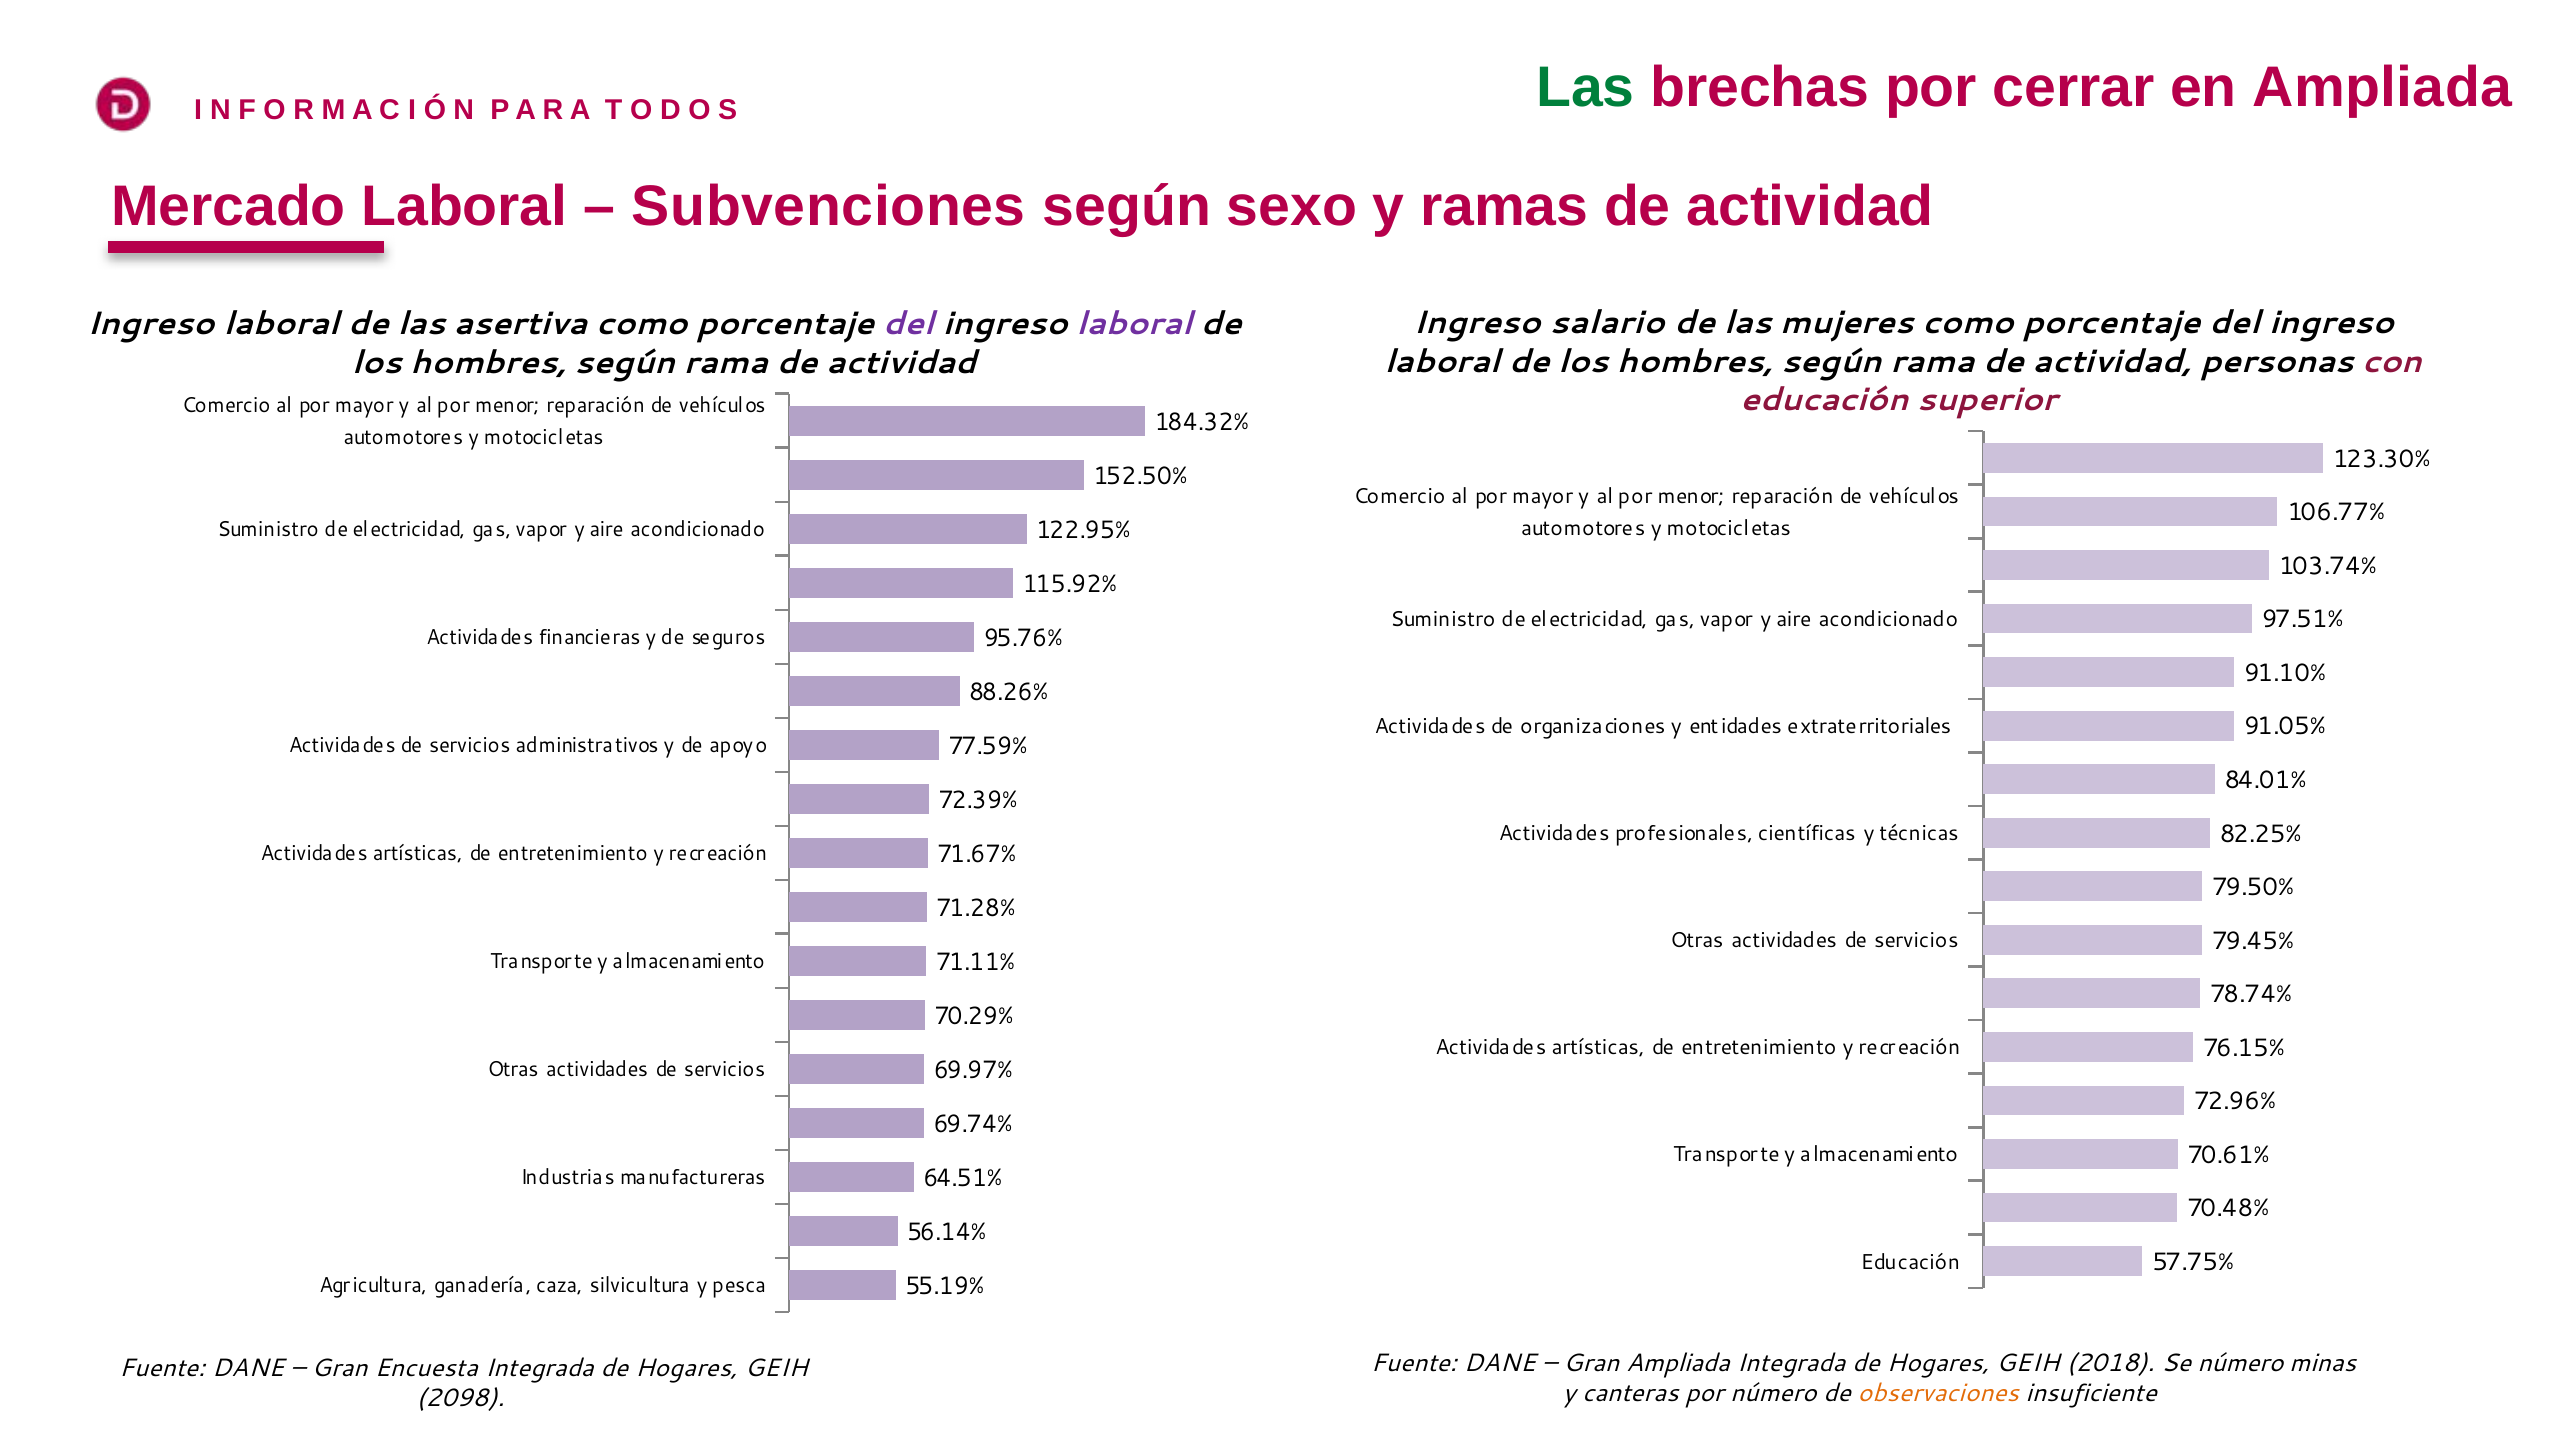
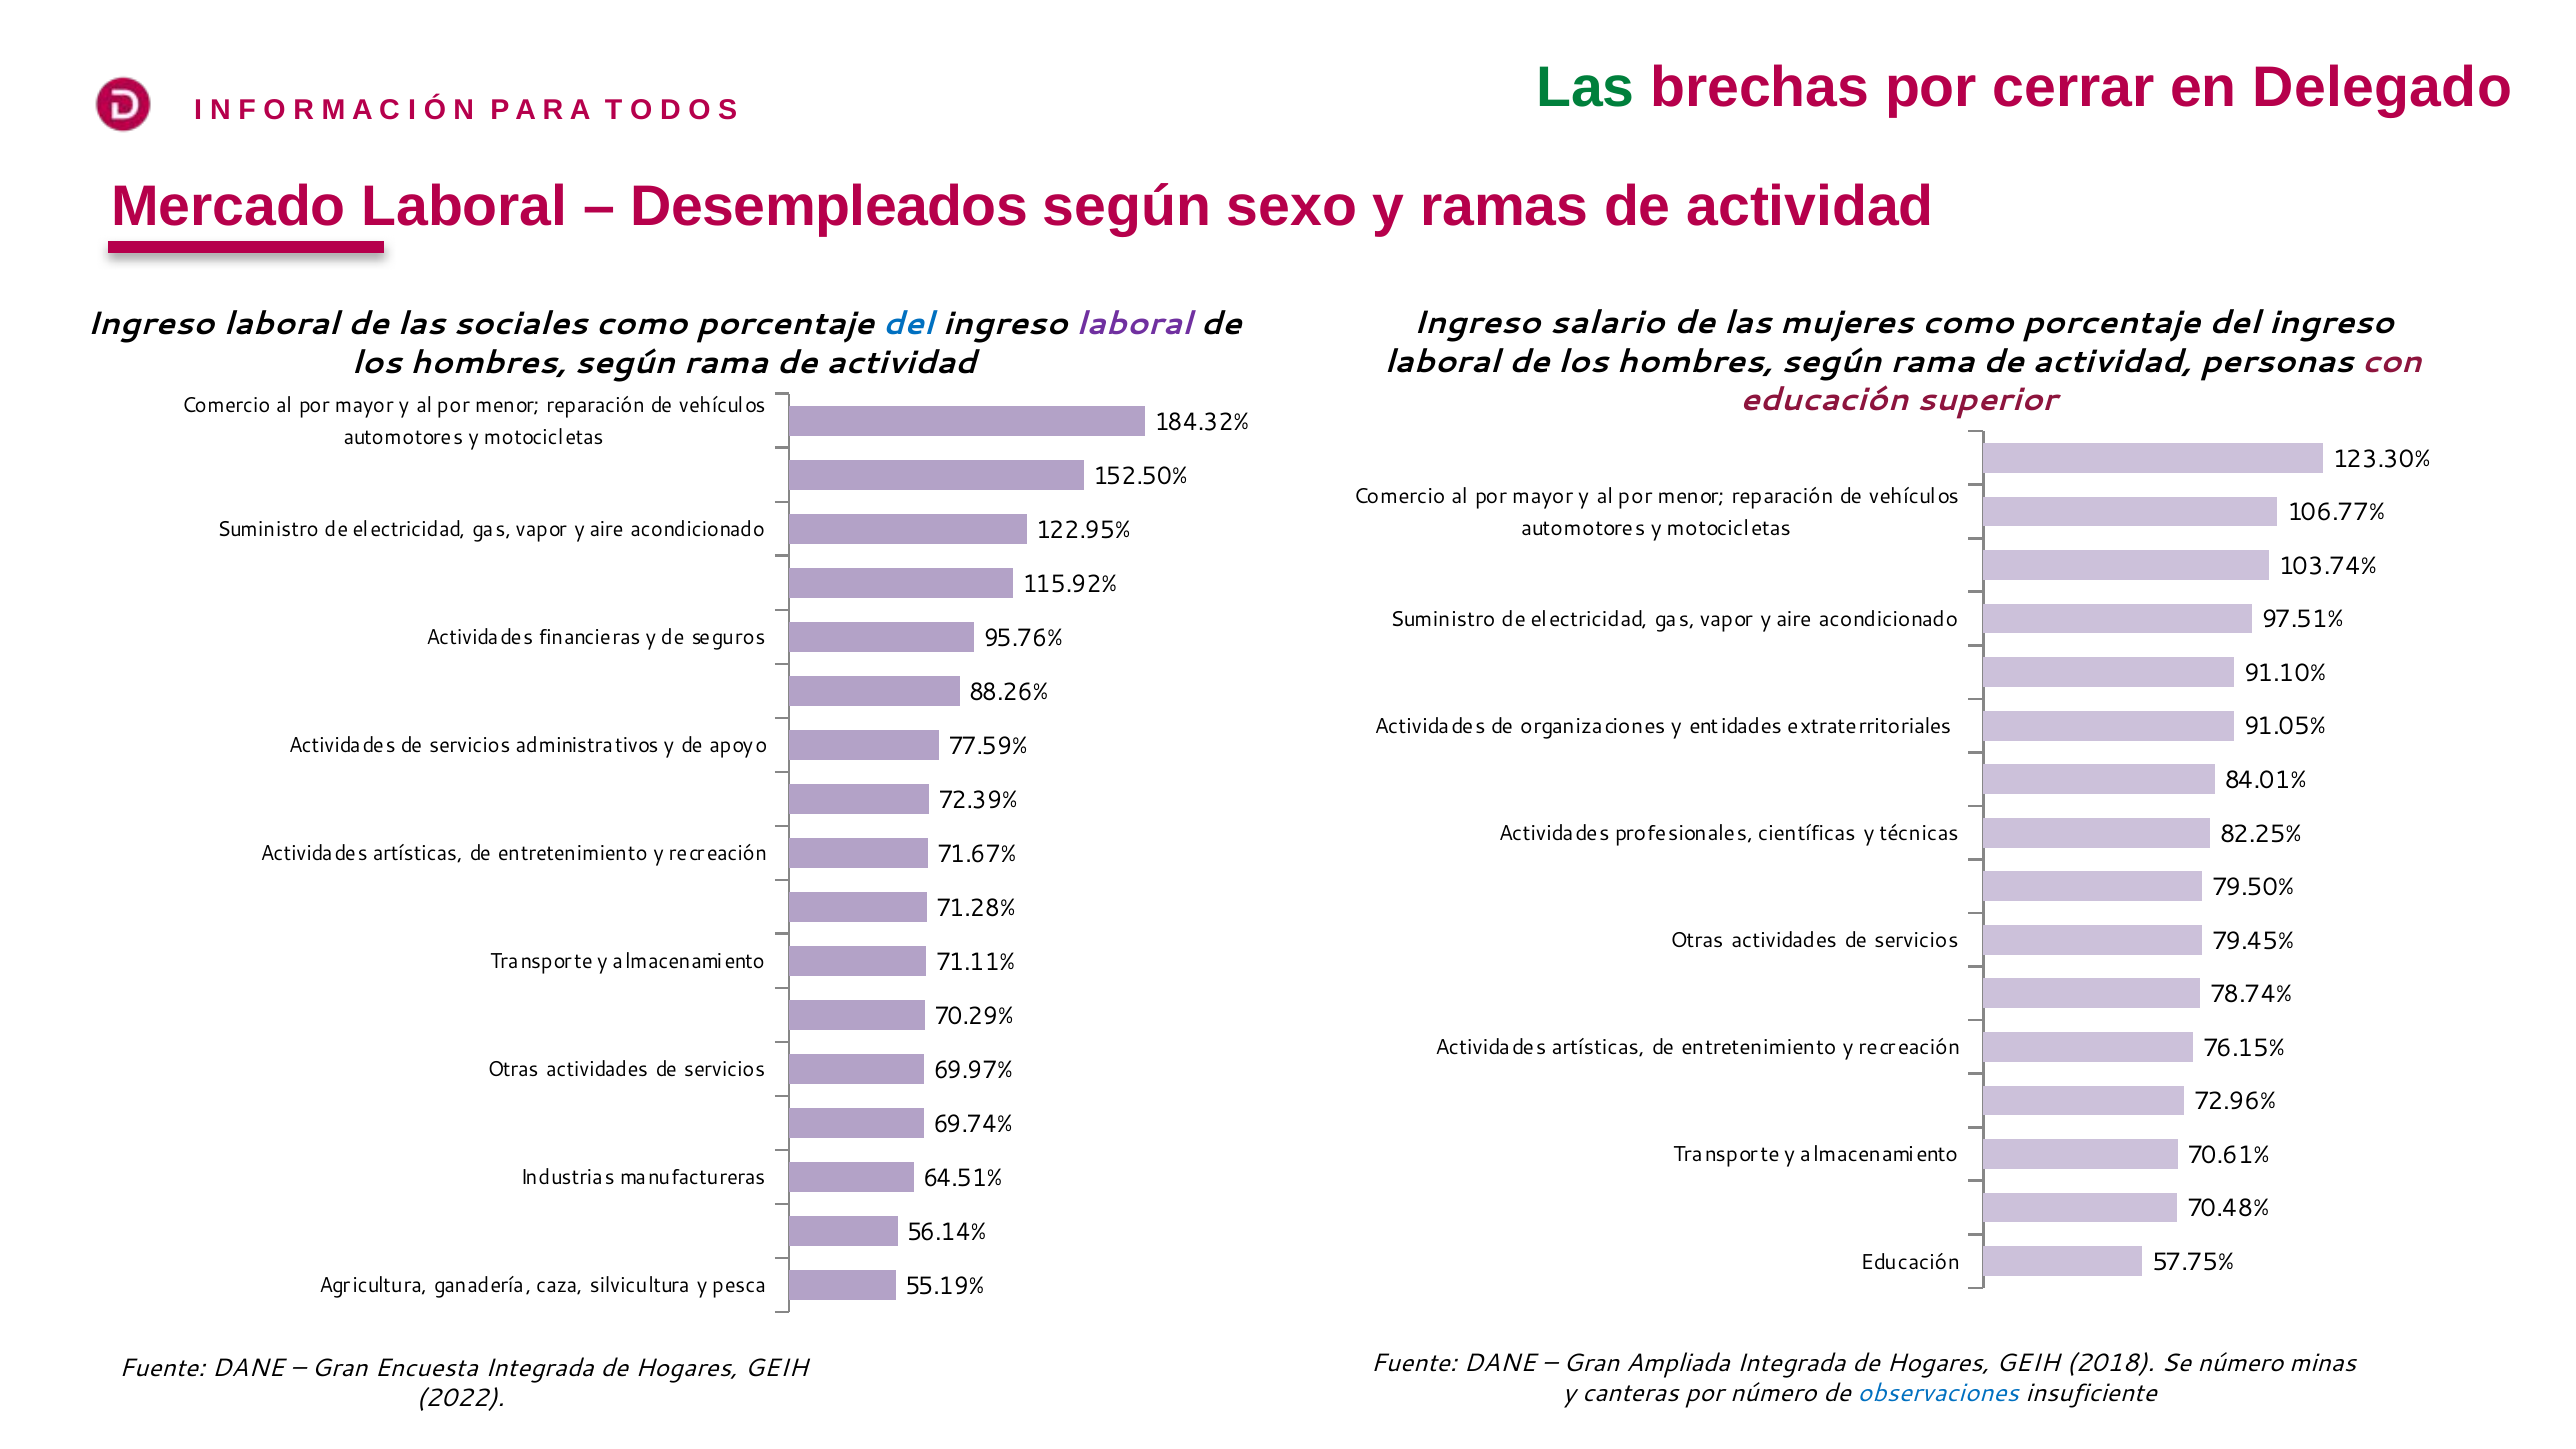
en Ampliada: Ampliada -> Delegado
Subvenciones: Subvenciones -> Desempleados
asertiva: asertiva -> sociales
del at (909, 324) colour: purple -> blue
observaciones colour: orange -> blue
2098: 2098 -> 2022
